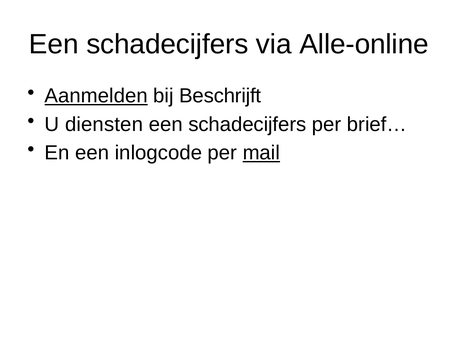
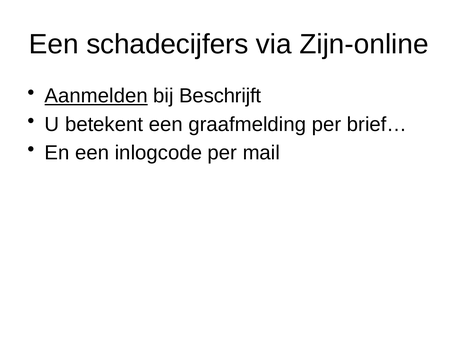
Alle-online: Alle-online -> Zijn-online
diensten: diensten -> betekent
schadecijfers at (247, 125): schadecijfers -> graafmelding
mail underline: present -> none
